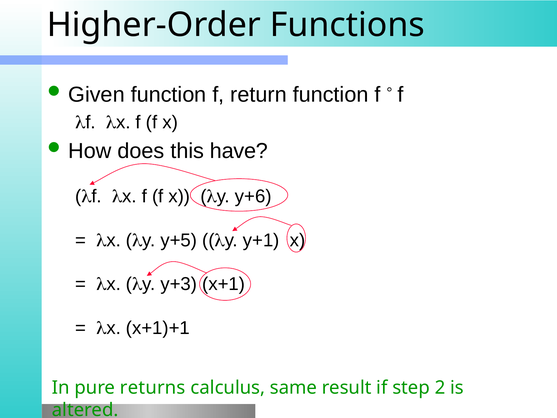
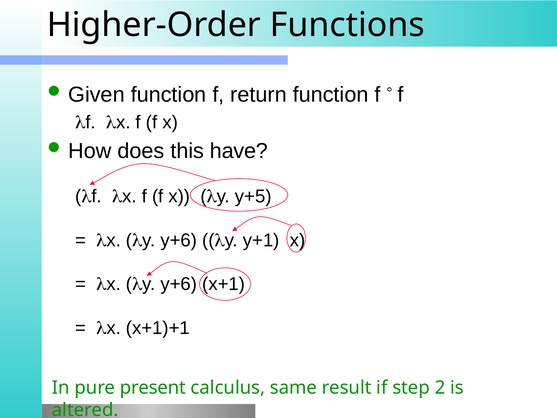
y+6: y+6 -> y+5
y+5 at (179, 240): y+5 -> y+6
y+3 at (179, 284): y+3 -> y+6
returns: returns -> present
